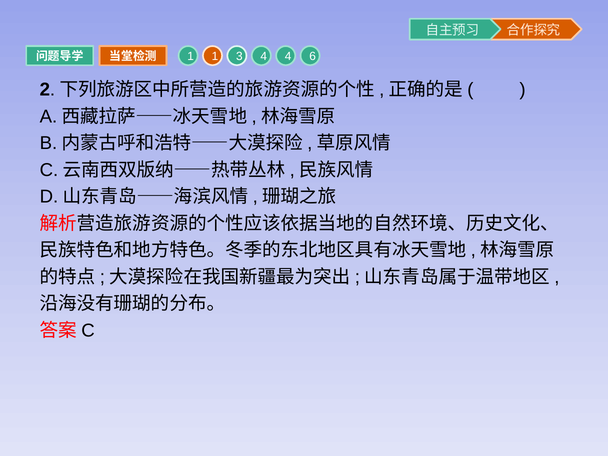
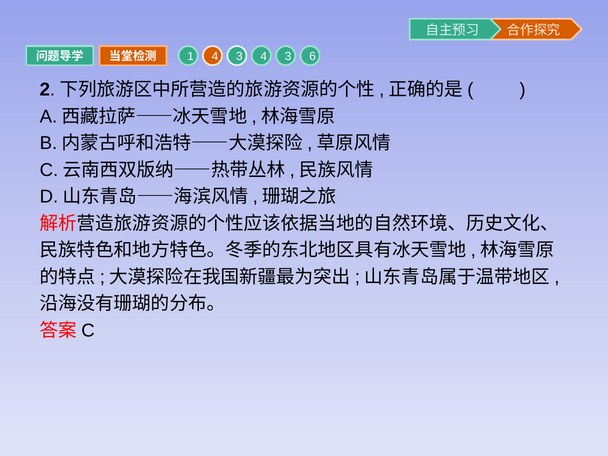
1 1: 1 -> 4
3 4 4: 4 -> 3
